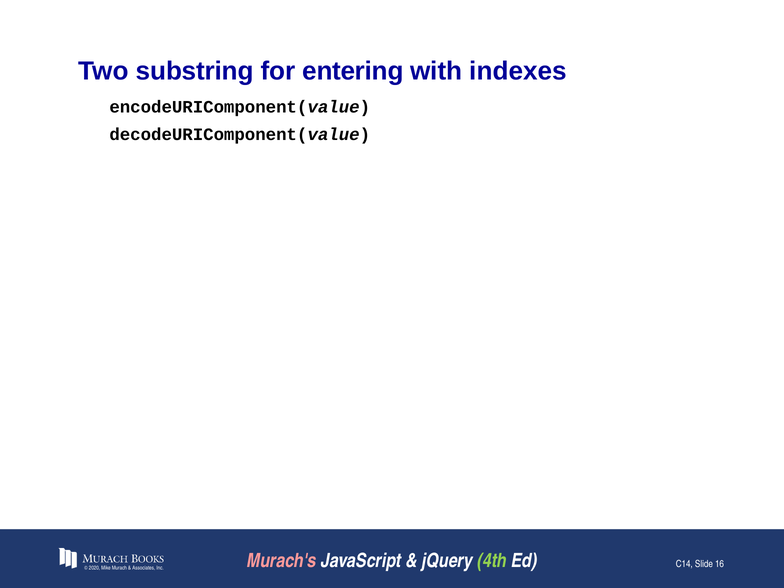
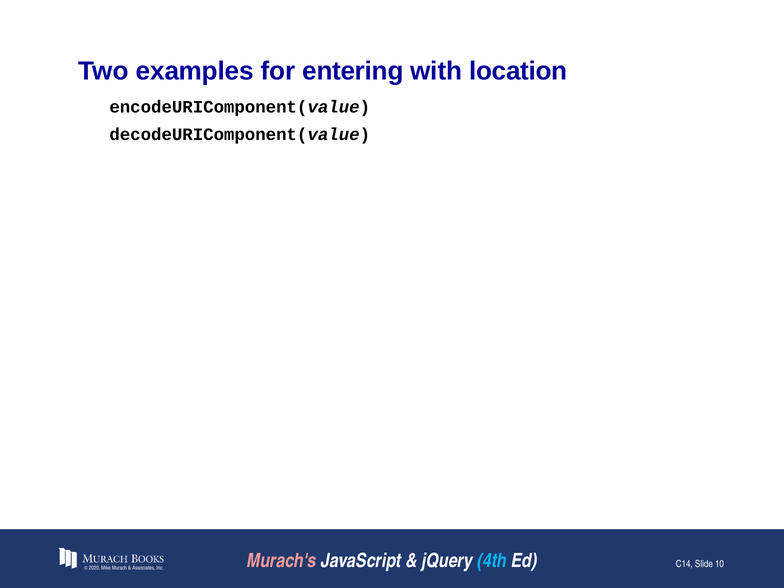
substring: substring -> examples
indexes: indexes -> location
4th colour: light green -> light blue
16: 16 -> 10
